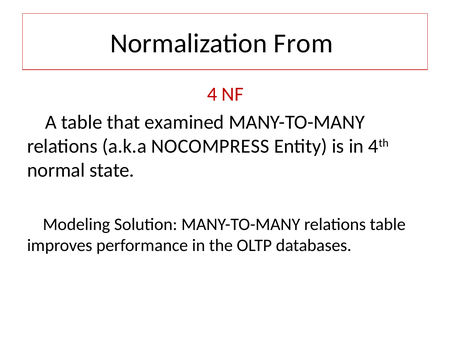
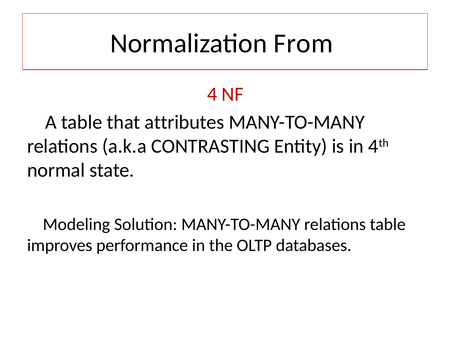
examined: examined -> attributes
NOCOMPRESS: NOCOMPRESS -> CONTRASTING
